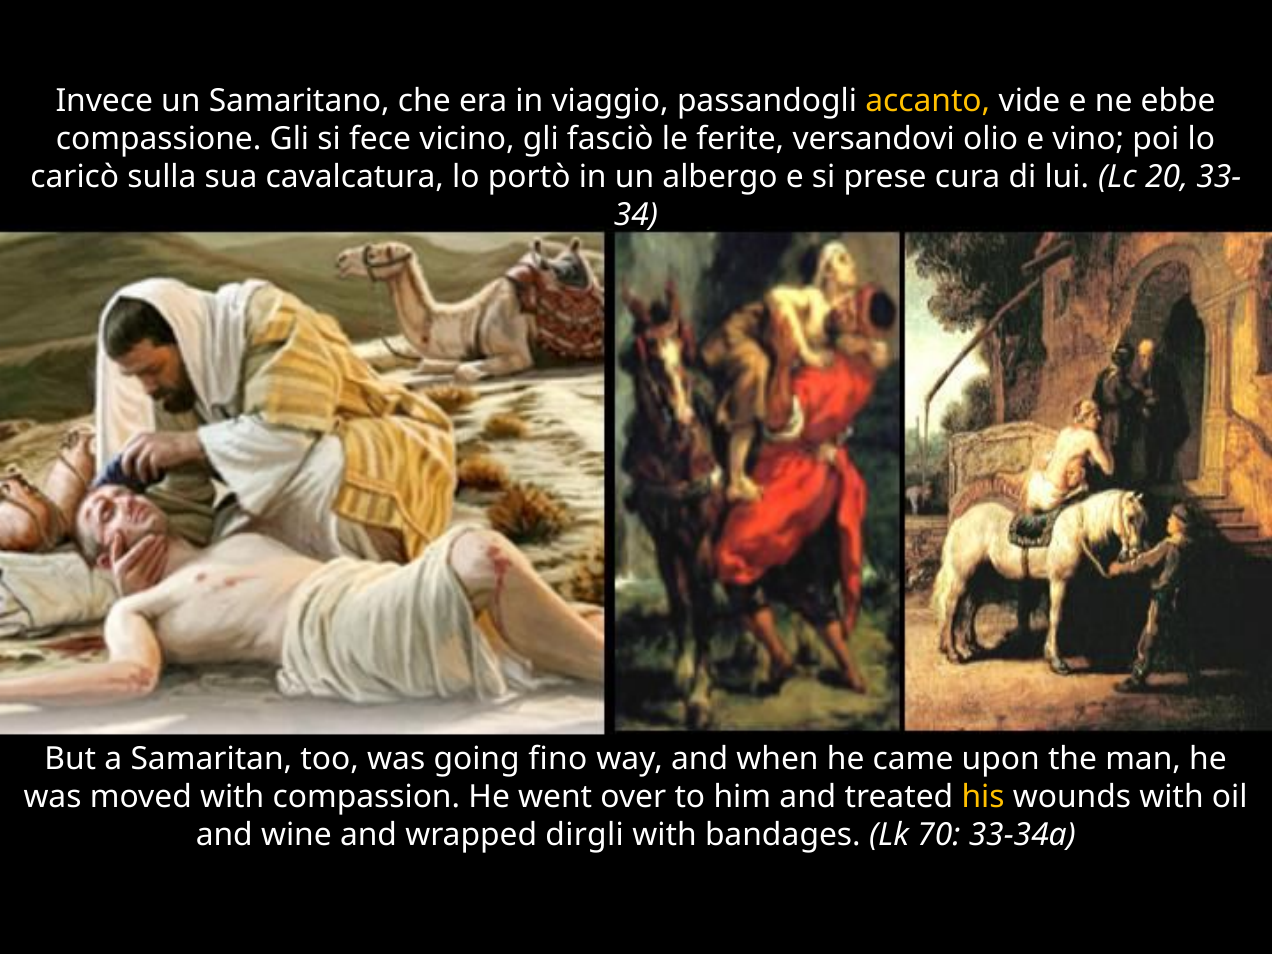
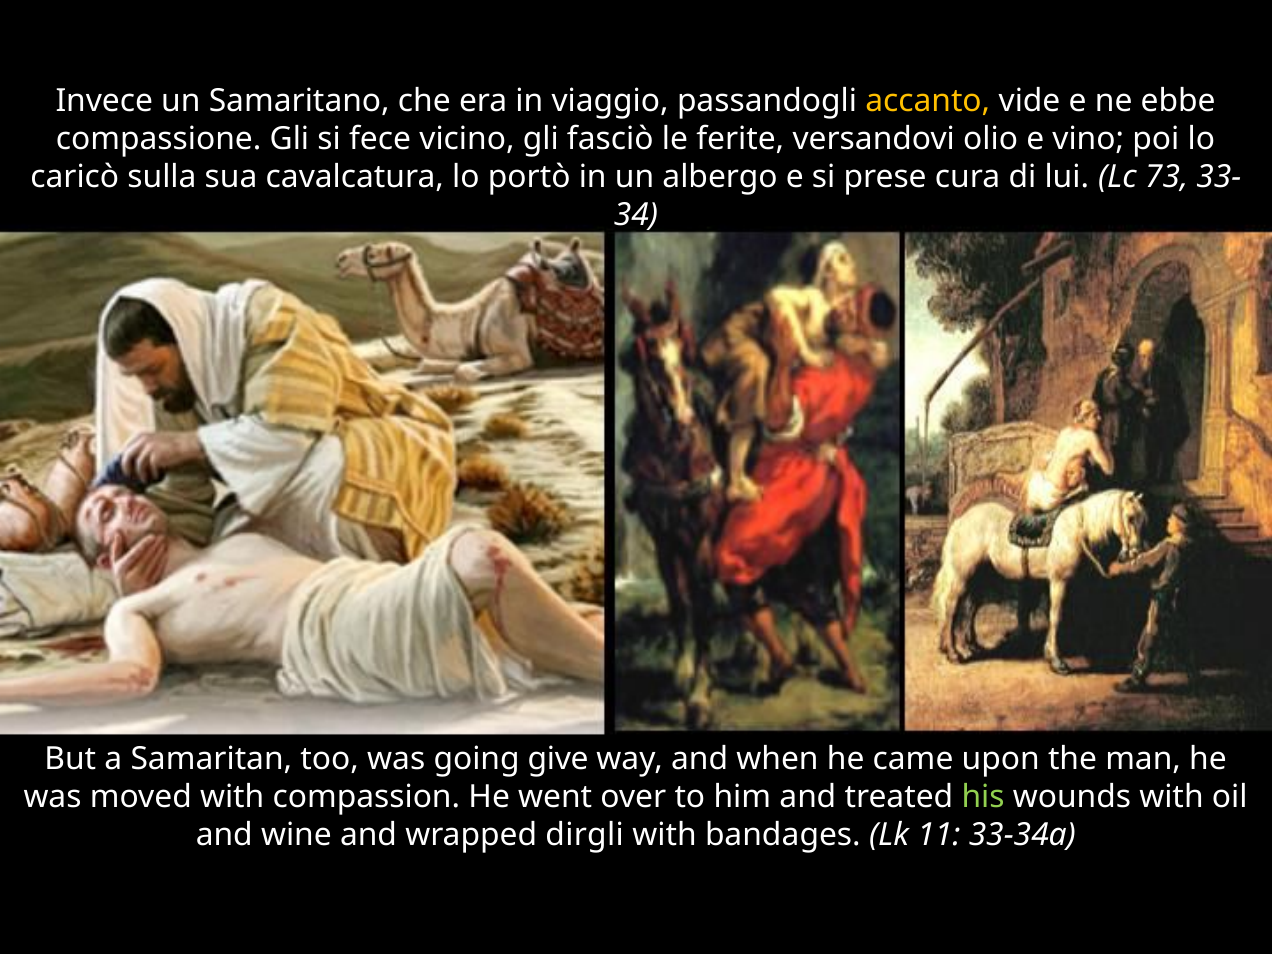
20: 20 -> 73
fino: fino -> give
his colour: yellow -> light green
70: 70 -> 11
